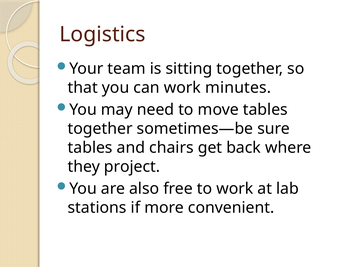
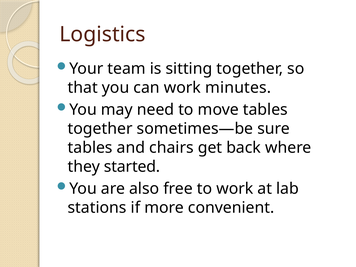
project: project -> started
